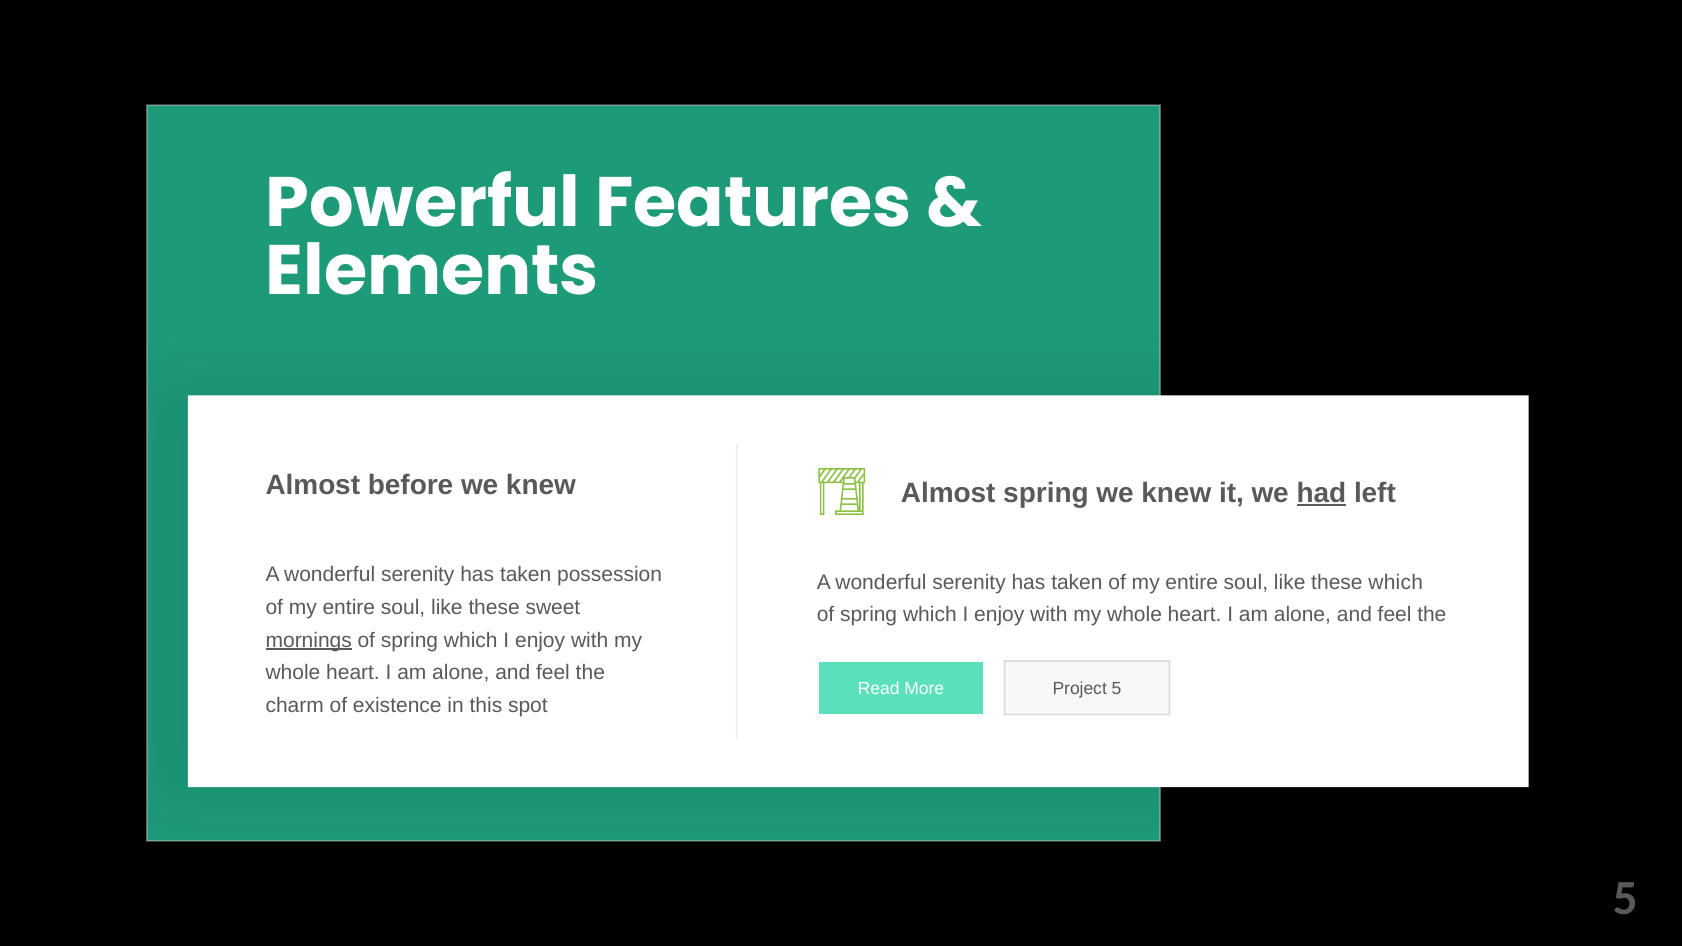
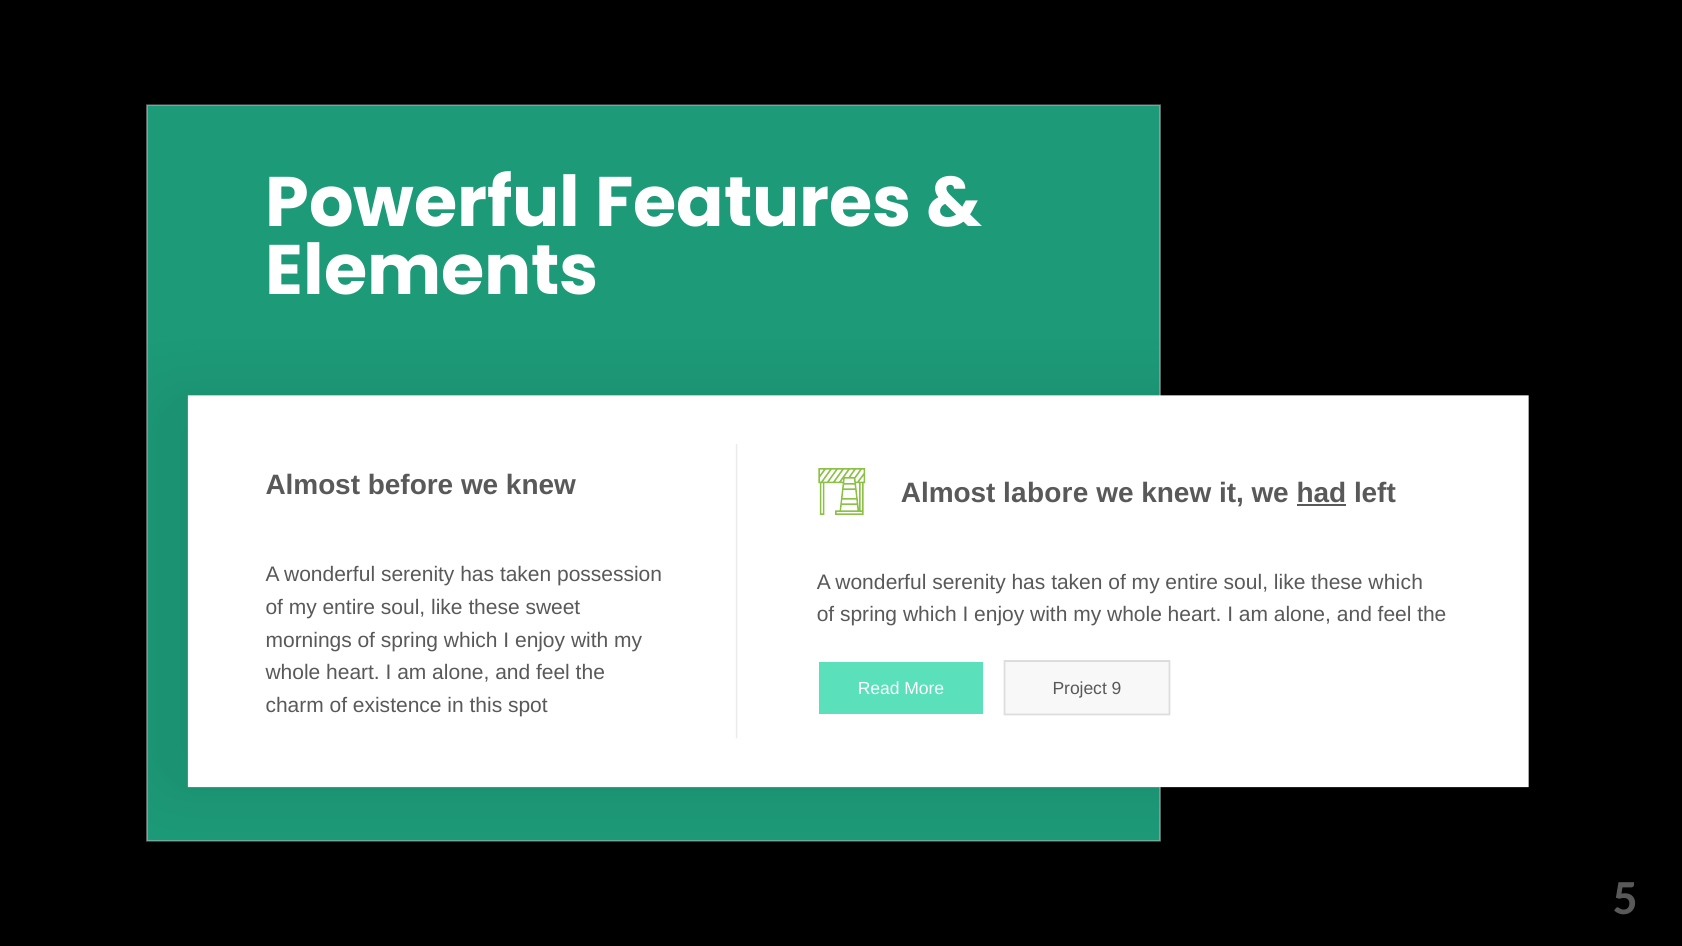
Almost spring: spring -> labore
mornings underline: present -> none
Project 5: 5 -> 9
